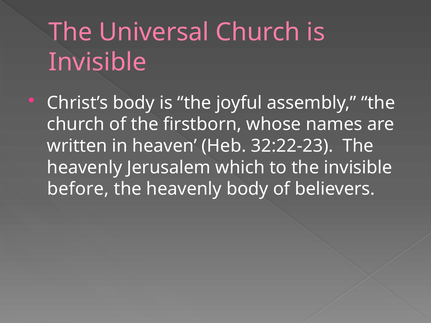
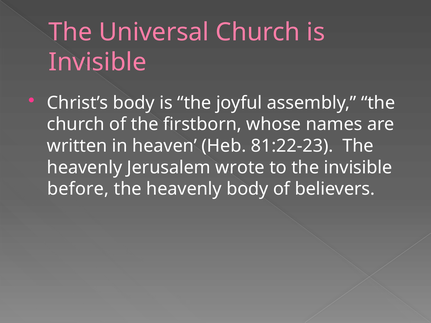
32:22-23: 32:22-23 -> 81:22-23
which: which -> wrote
